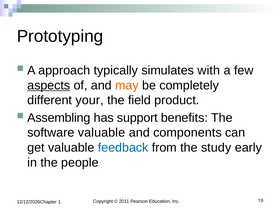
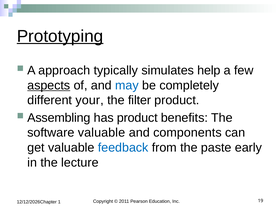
Prototyping underline: none -> present
with: with -> help
may colour: orange -> blue
field: field -> filter
has support: support -> product
study: study -> paste
people: people -> lecture
